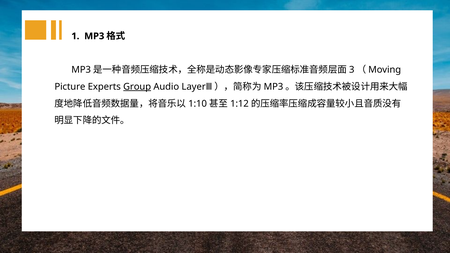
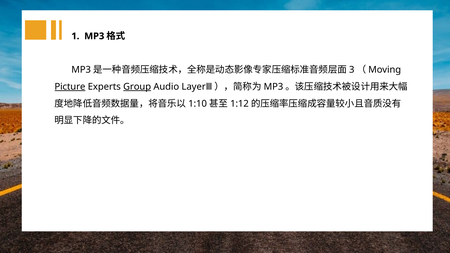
Picture underline: none -> present
